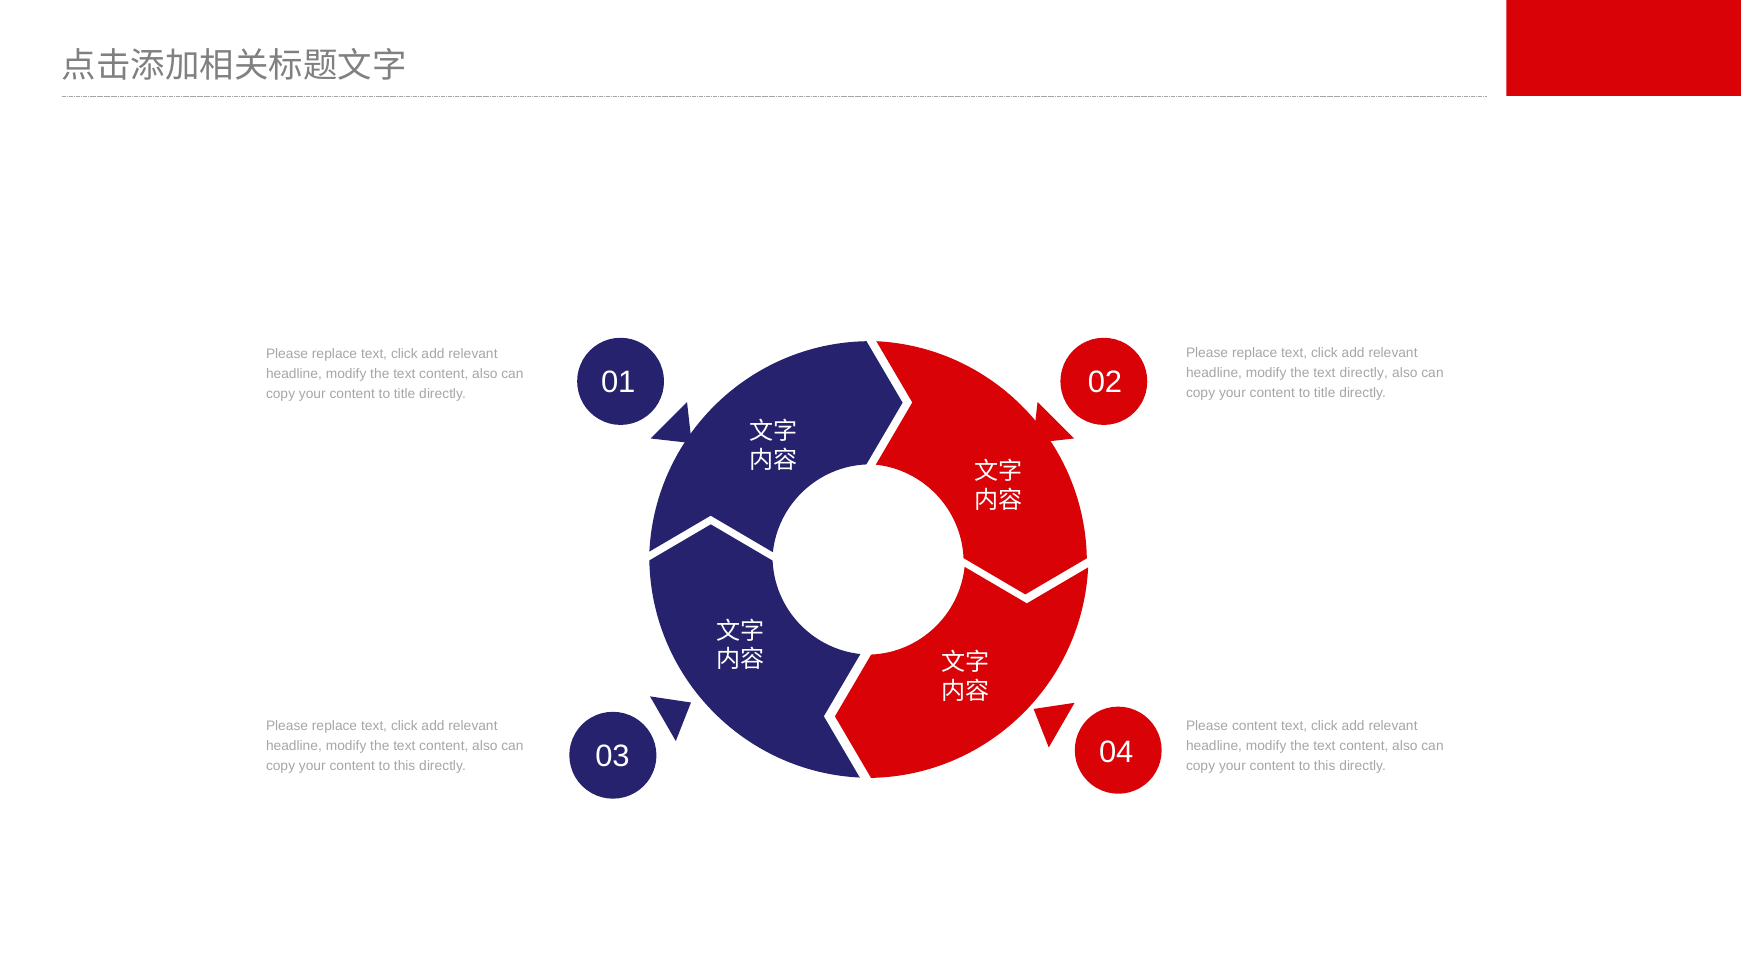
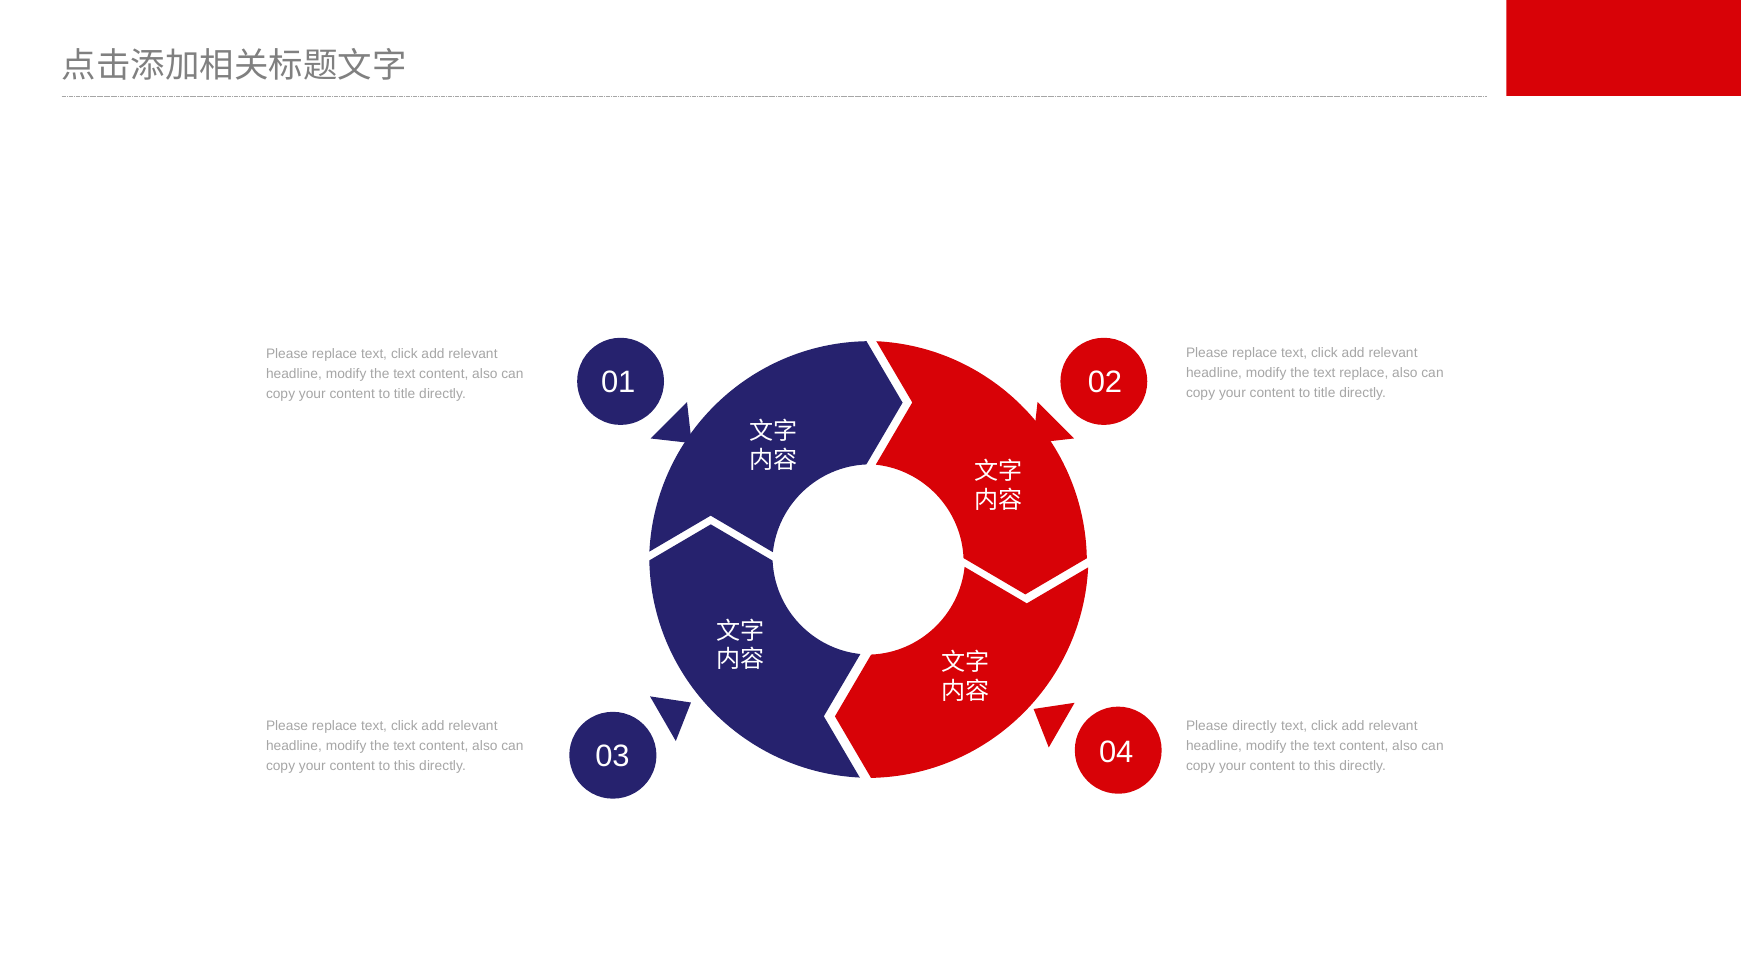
text directly: directly -> replace
Please content: content -> directly
